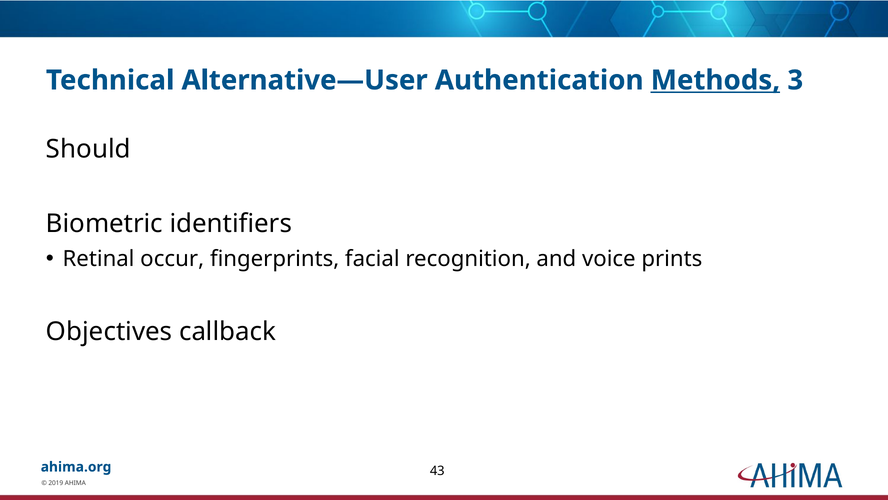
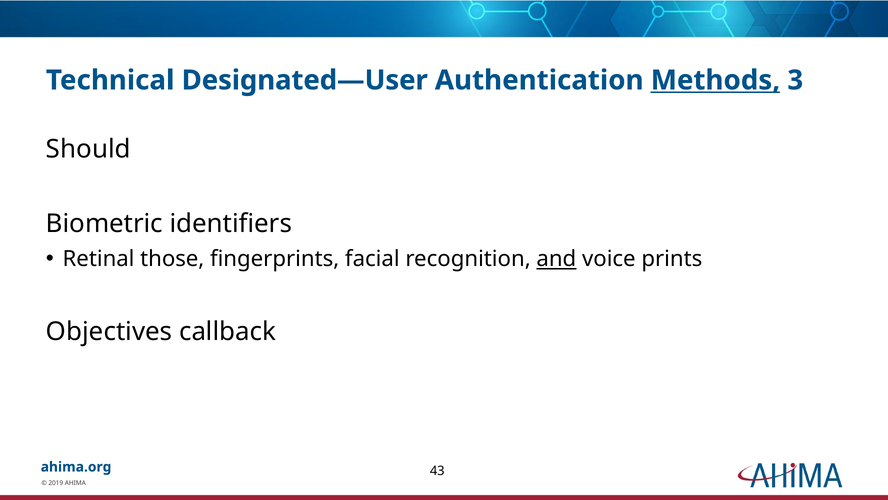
Alternative—User: Alternative—User -> Designated—User
occur: occur -> those
and underline: none -> present
